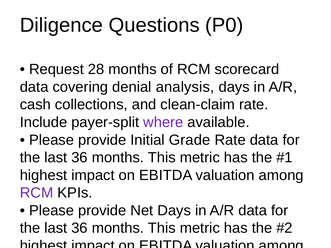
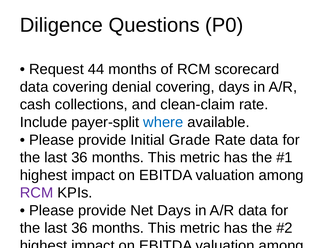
28: 28 -> 44
denial analysis: analysis -> covering
where colour: purple -> blue
